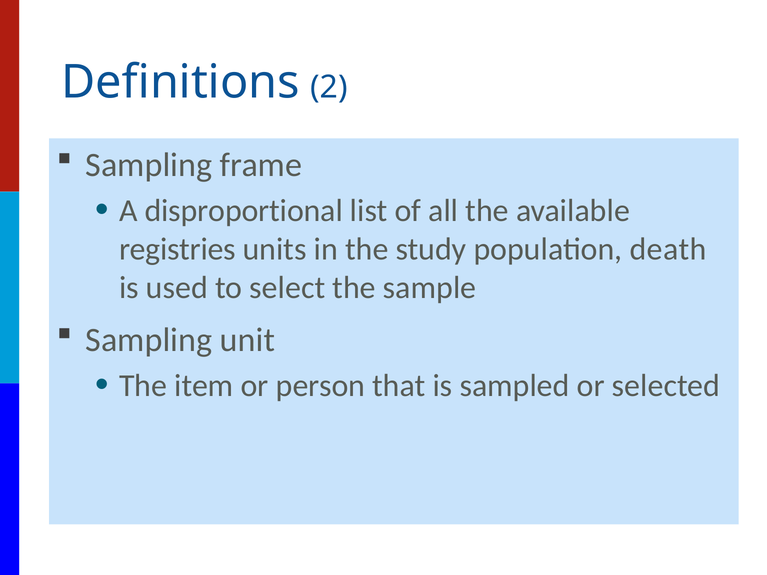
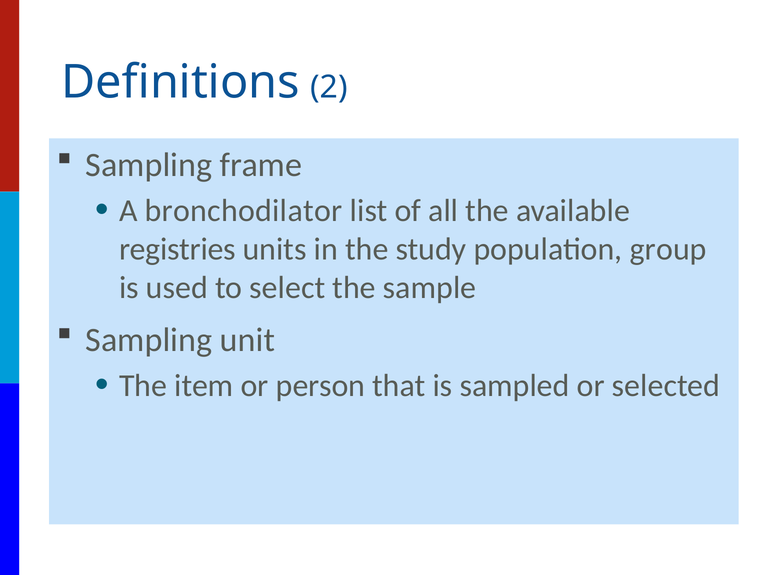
disproportional: disproportional -> bronchodilator
death: death -> group
